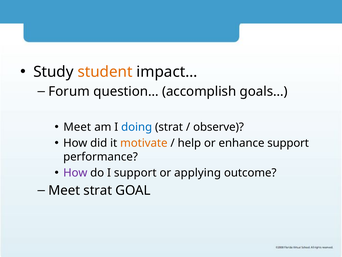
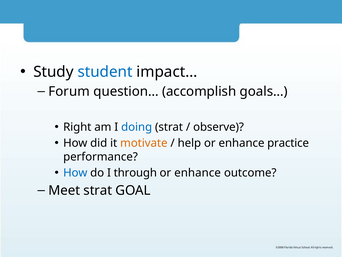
student colour: orange -> blue
Meet at (77, 127): Meet -> Right
enhance support: support -> practice
How at (75, 173) colour: purple -> blue
I support: support -> through
applying at (198, 173): applying -> enhance
